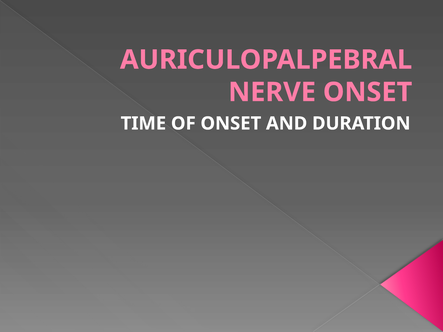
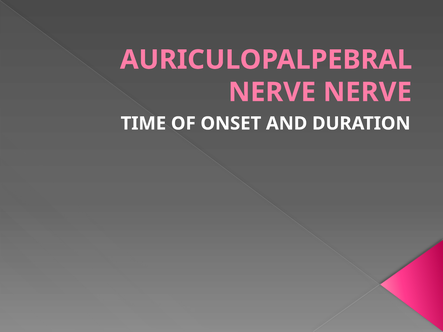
NERVE ONSET: ONSET -> NERVE
